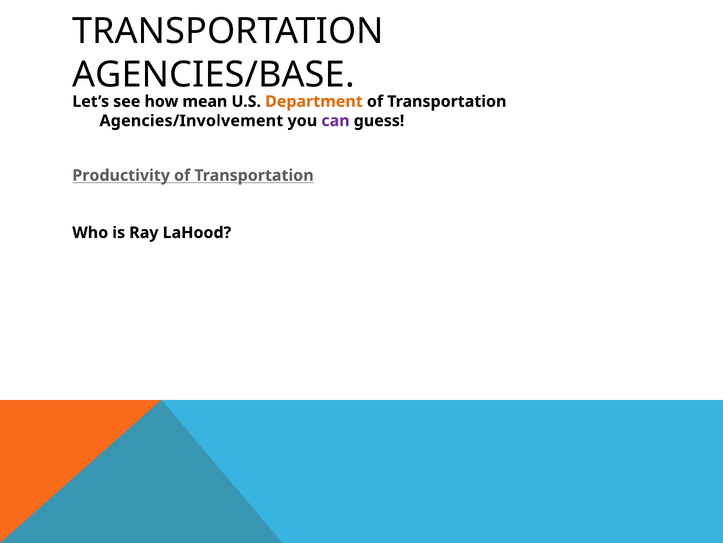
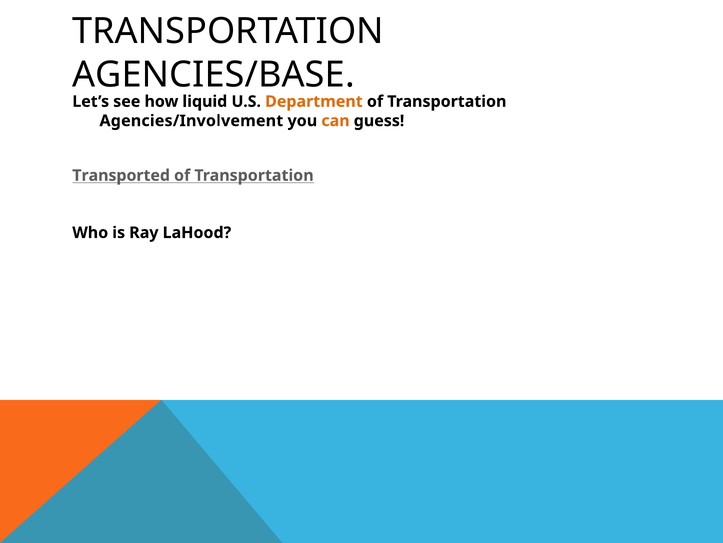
mean: mean -> liquid
can colour: purple -> orange
Productivity: Productivity -> Transported
